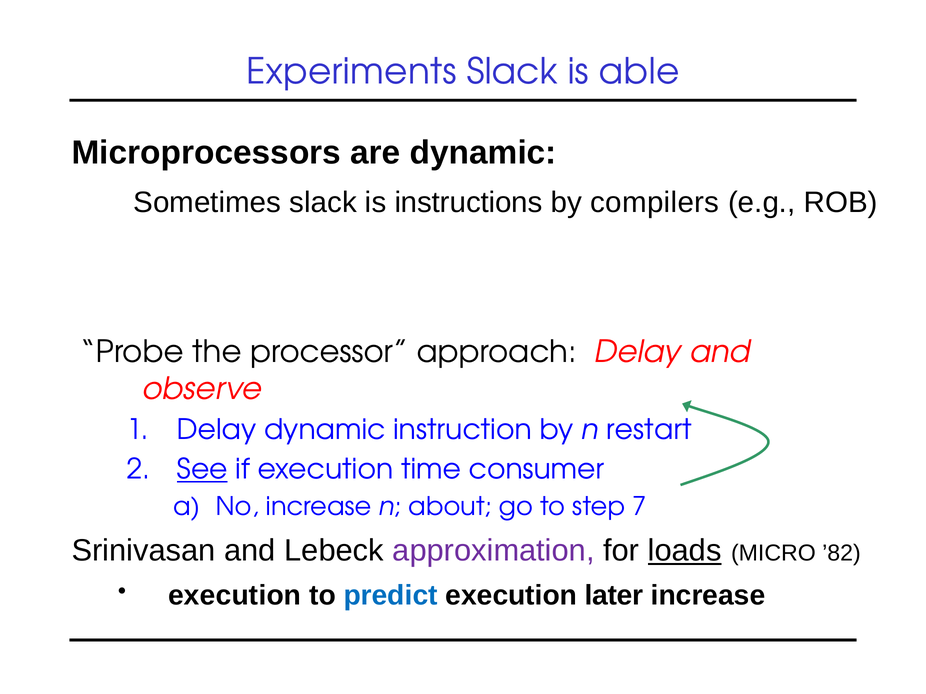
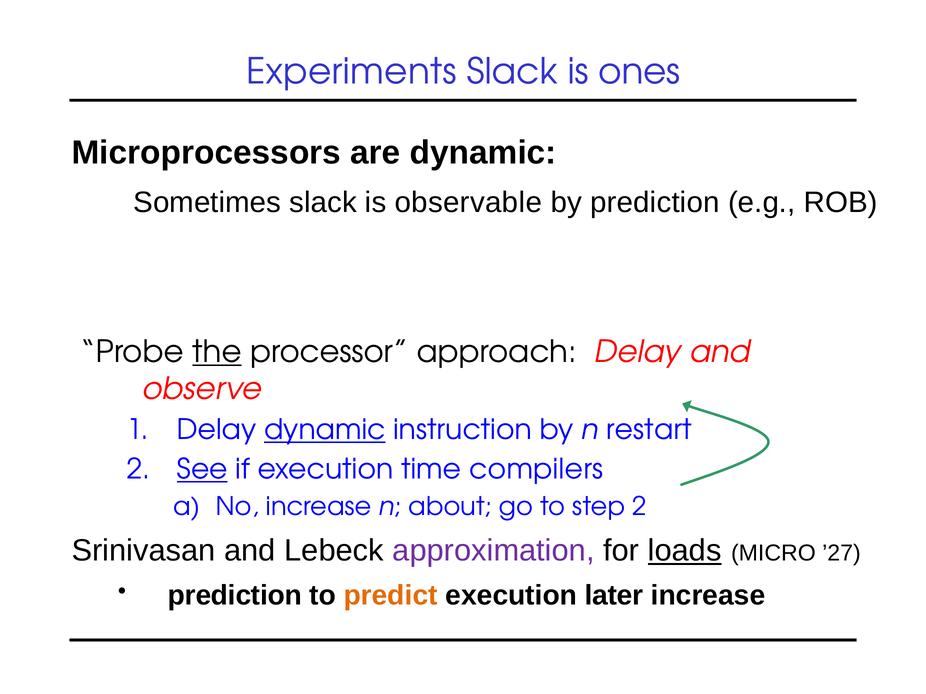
able: able -> ones
instructions: instructions -> observable
by compilers: compilers -> prediction
the underline: none -> present
dynamic at (325, 430) underline: none -> present
consumer: consumer -> compilers
step 7: 7 -> 2
’82: ’82 -> ’27
execution at (235, 596): execution -> prediction
predict colour: blue -> orange
